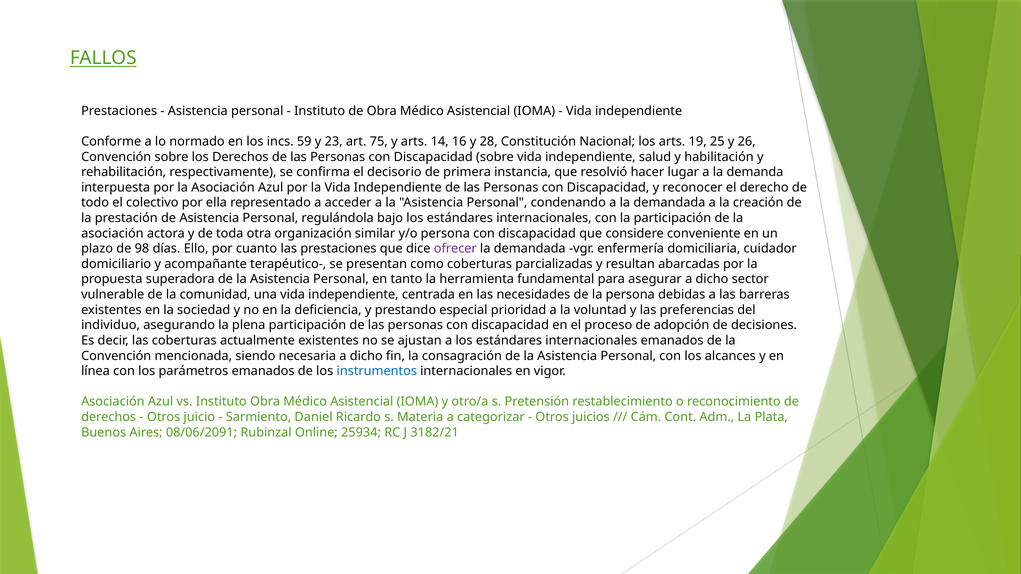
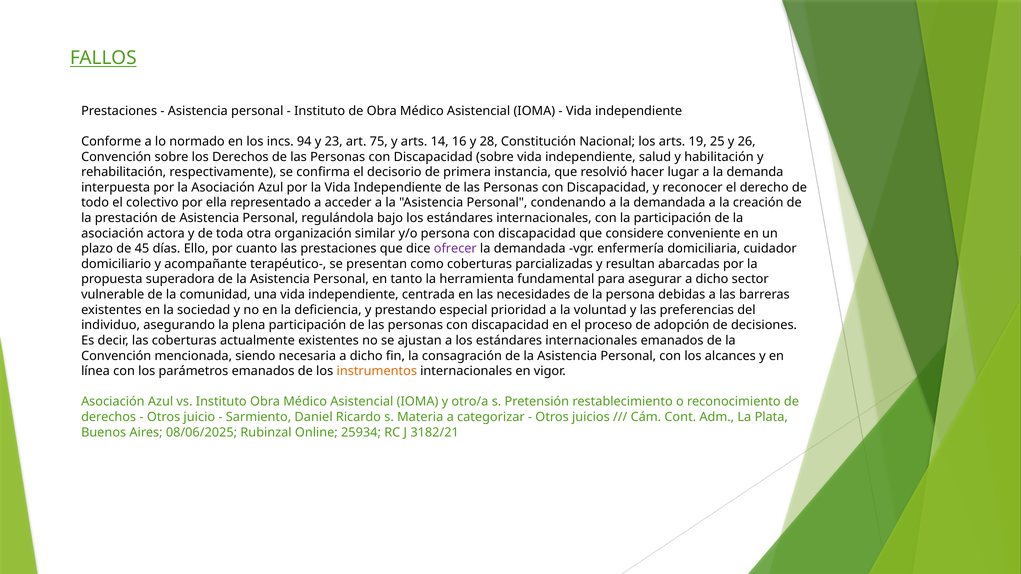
59: 59 -> 94
98: 98 -> 45
instrumentos colour: blue -> orange
08/06/2091: 08/06/2091 -> 08/06/2025
